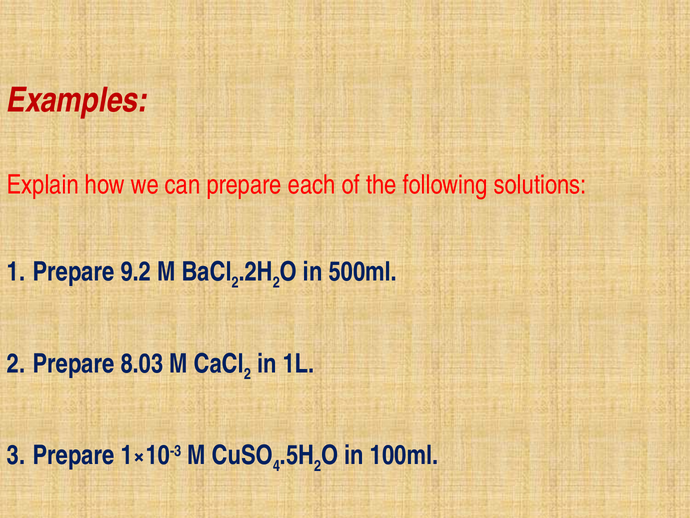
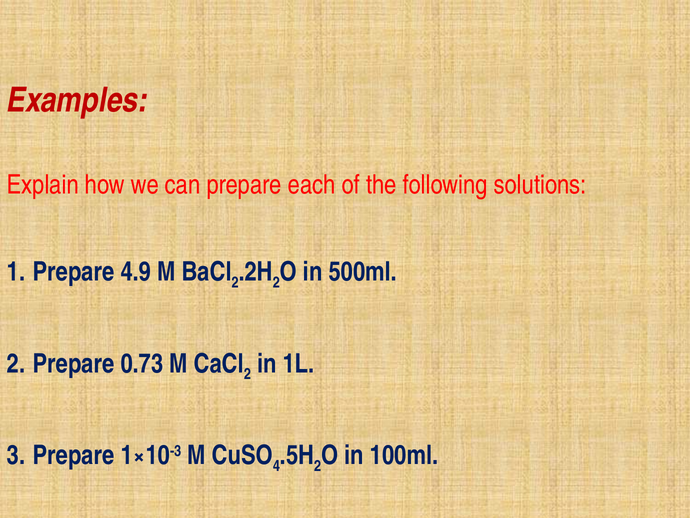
9.2: 9.2 -> 4.9
8.03: 8.03 -> 0.73
